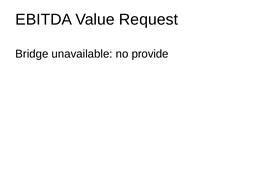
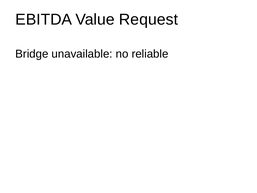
provide: provide -> reliable
